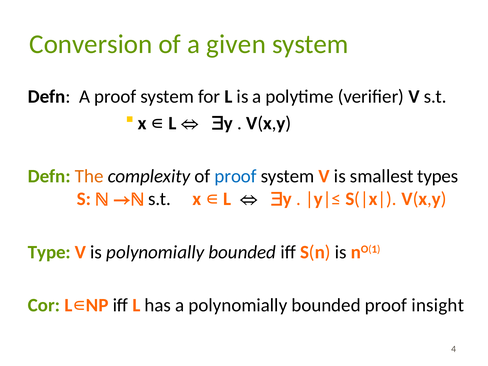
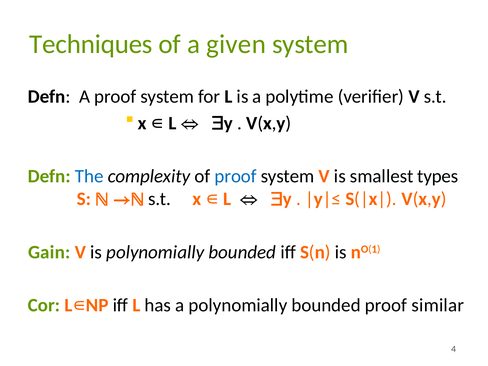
Conversion: Conversion -> Techniques
The colour: orange -> blue
Type: Type -> Gain
insight: insight -> similar
